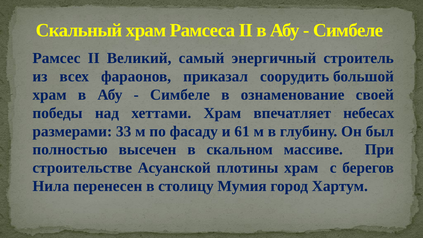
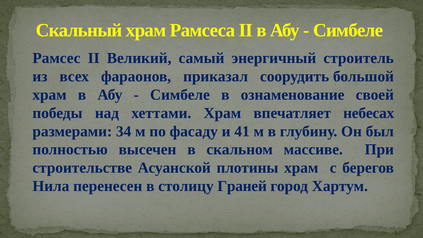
33: 33 -> 34
61: 61 -> 41
Мумия: Мумия -> Граней
